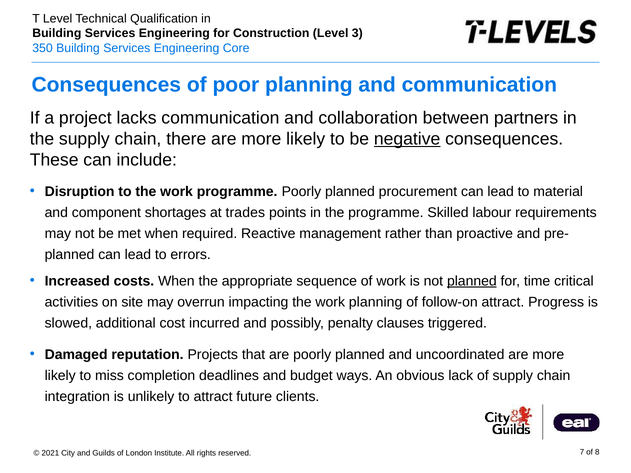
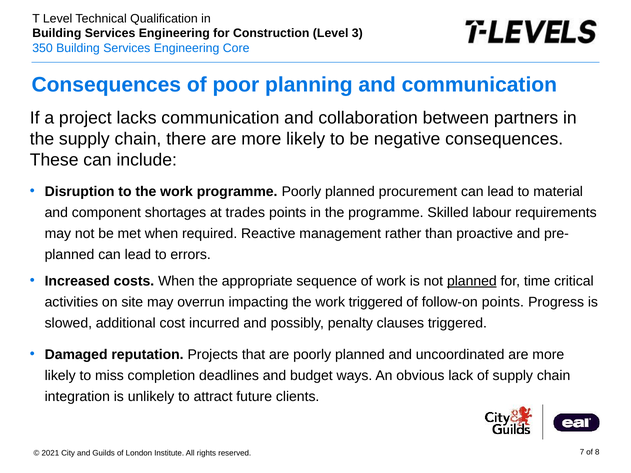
negative underline: present -> none
work planning: planning -> triggered
follow-on attract: attract -> points
